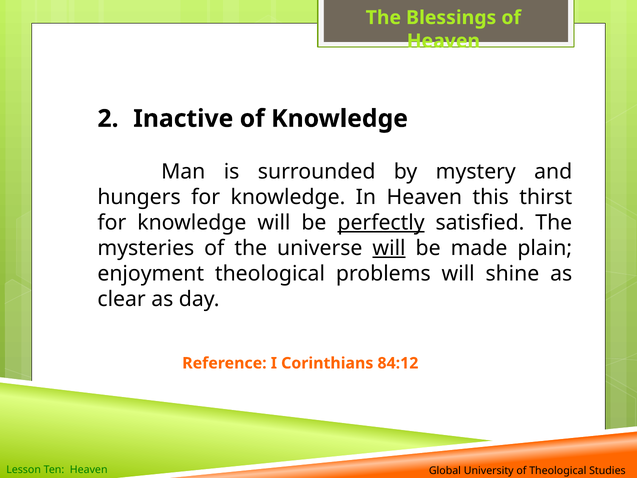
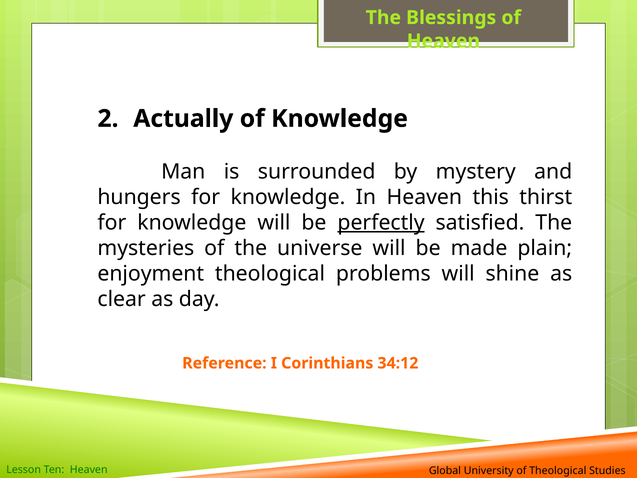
Inactive: Inactive -> Actually
will at (389, 248) underline: present -> none
84:12: 84:12 -> 34:12
